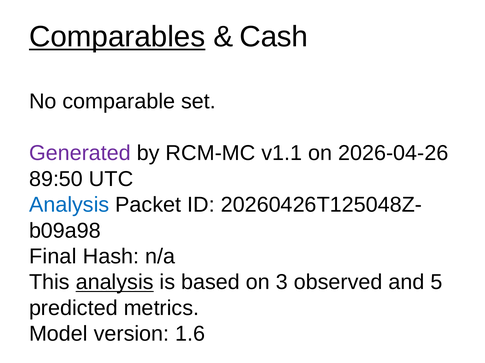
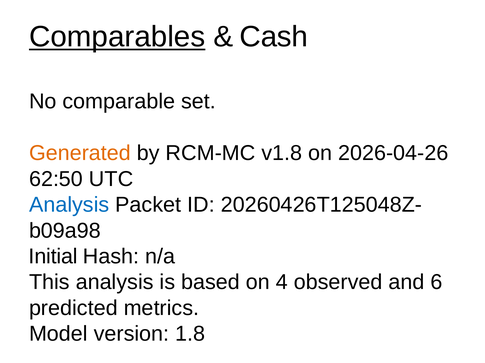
Generated colour: purple -> orange
v1.1: v1.1 -> v1.8
89:50: 89:50 -> 62:50
Final: Final -> Initial
analysis at (115, 283) underline: present -> none
3: 3 -> 4
5: 5 -> 6
1.6: 1.6 -> 1.8
